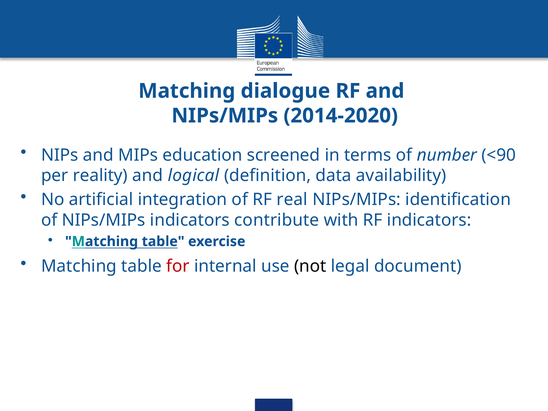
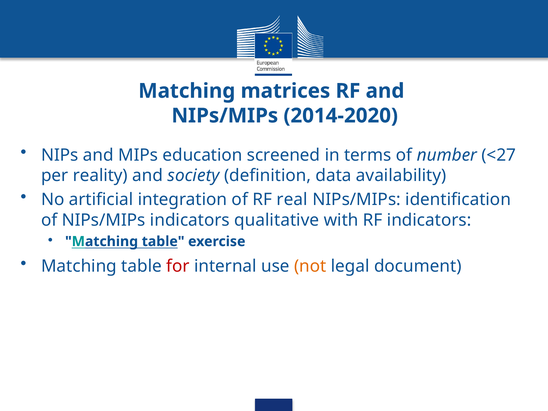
dialogue: dialogue -> matrices
<90: <90 -> <27
logical: logical -> society
contribute: contribute -> qualitative
not colour: black -> orange
